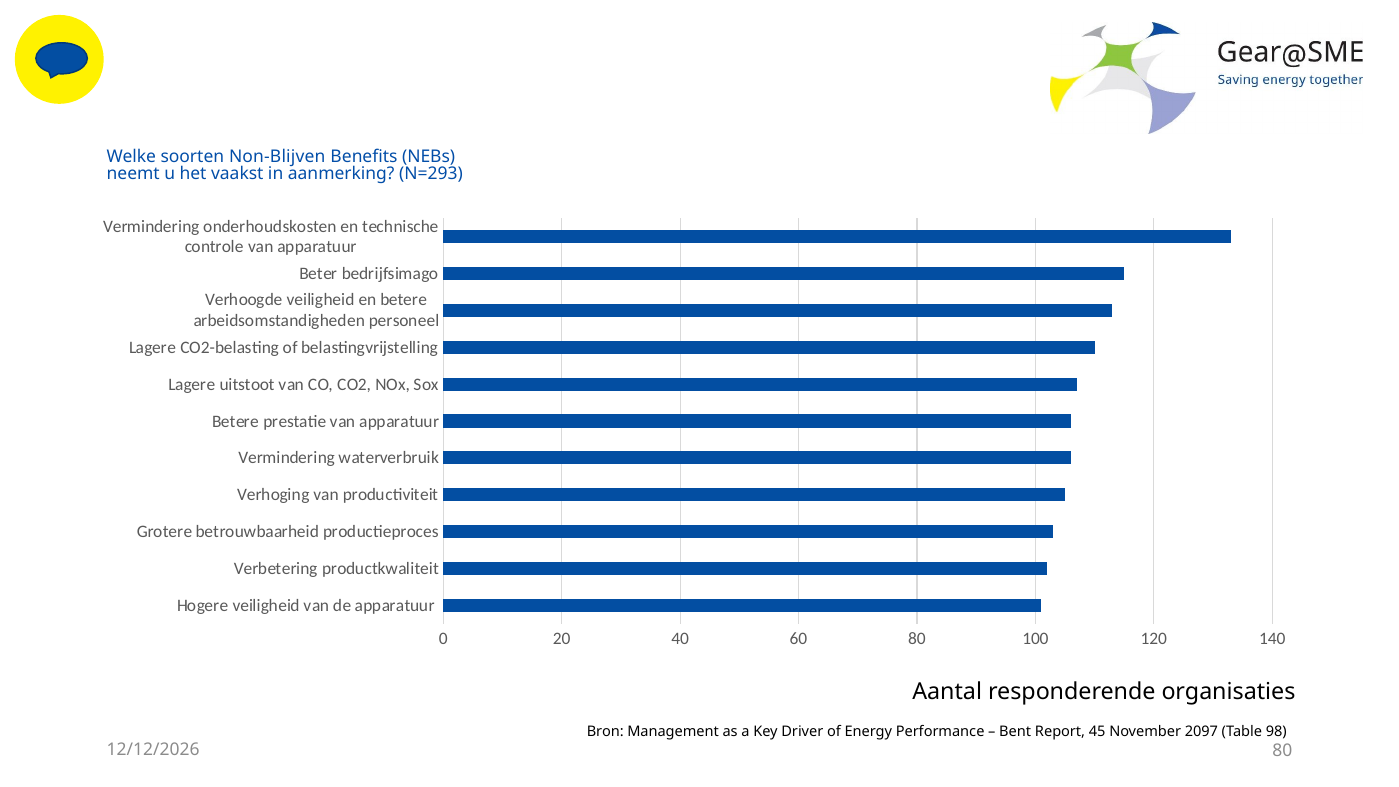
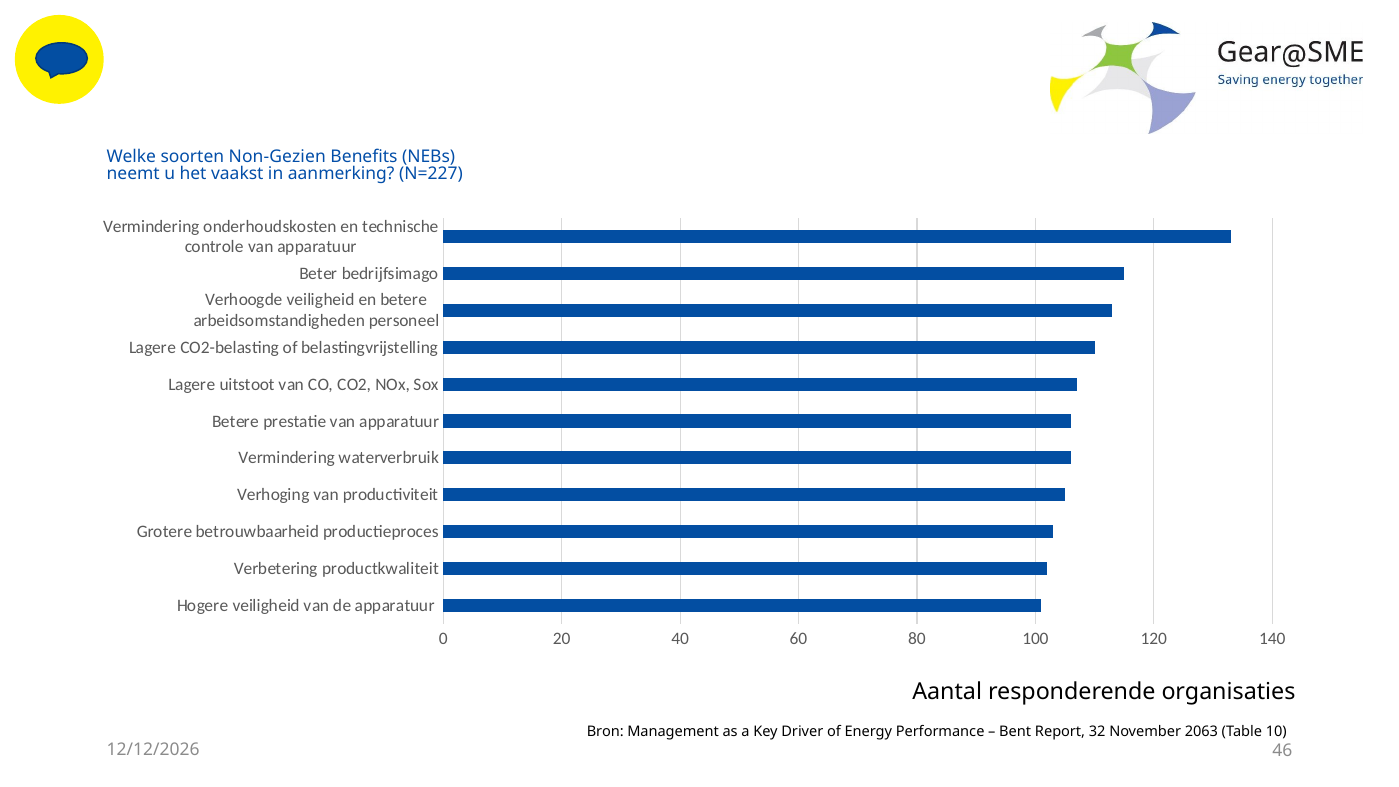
Non-Blijven: Non-Blijven -> Non-Gezien
N=293: N=293 -> N=227
45: 45 -> 32
2097: 2097 -> 2063
98: 98 -> 10
80 at (1282, 751): 80 -> 46
